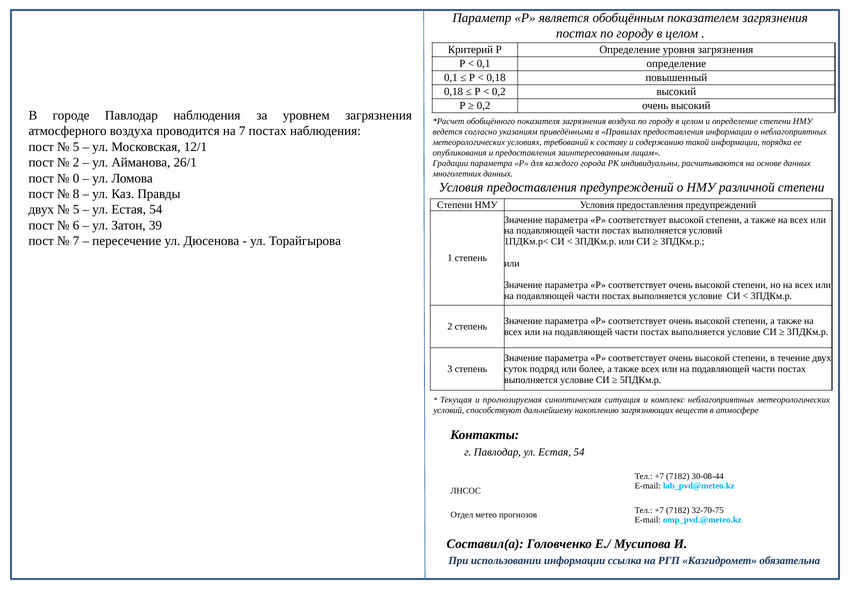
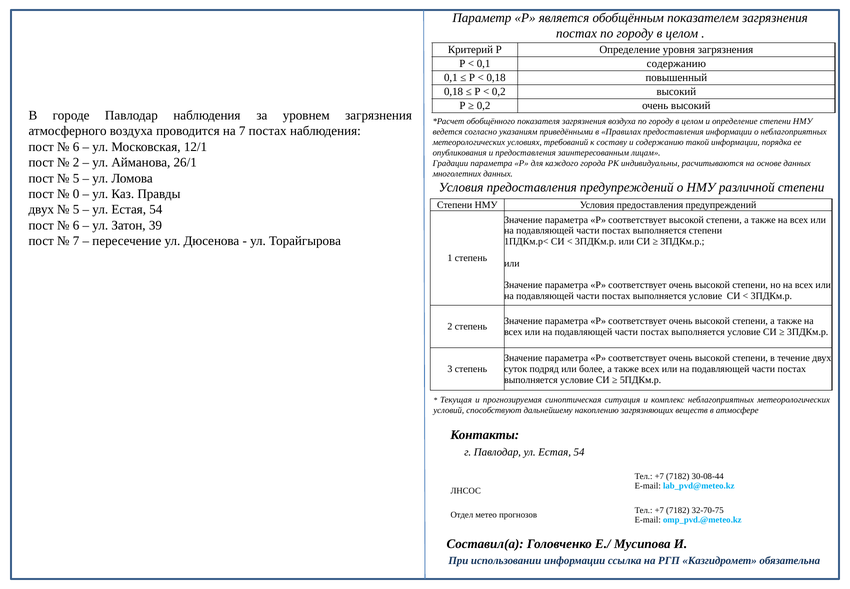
0,1 определение: определение -> содержанию
5 at (76, 147): 5 -> 6
0 at (76, 178): 0 -> 5
8: 8 -> 0
выполняется условий: условий -> степени
